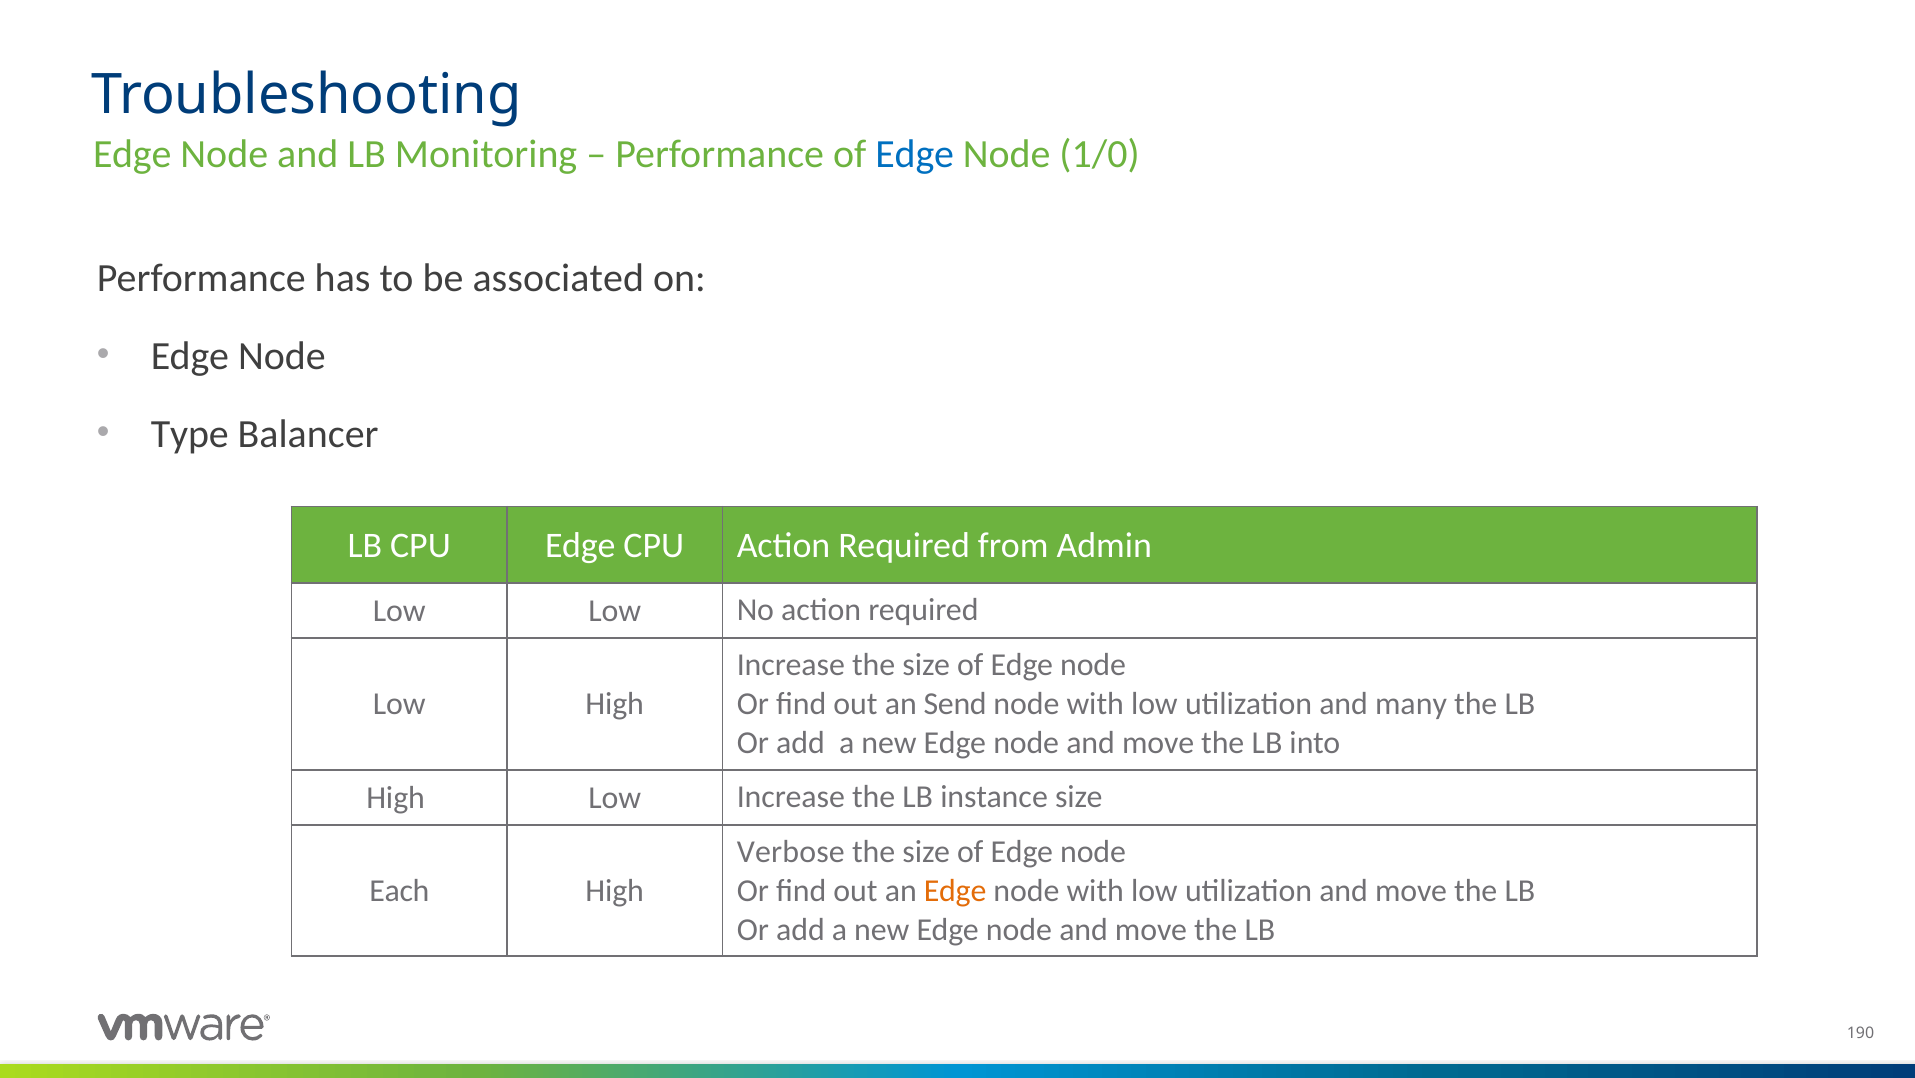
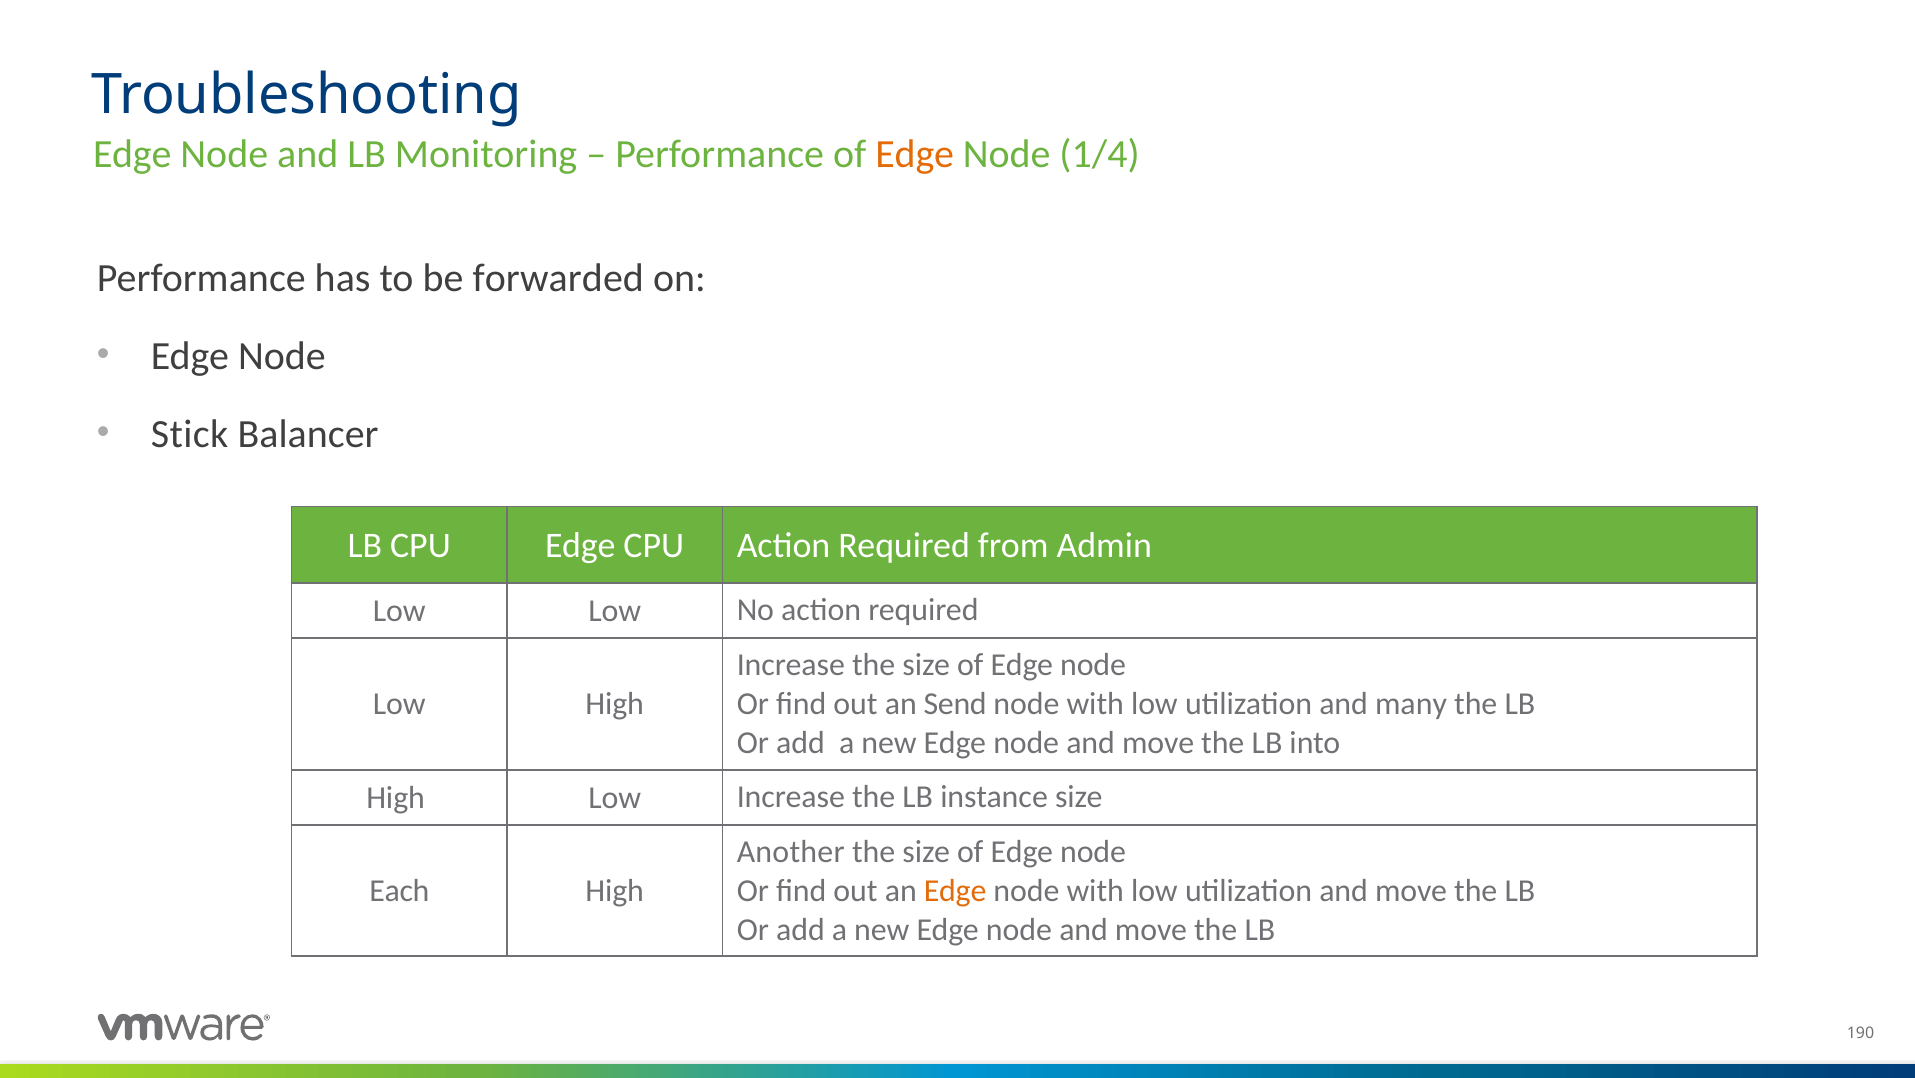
Edge at (915, 154) colour: blue -> orange
1/0: 1/0 -> 1/4
associated: associated -> forwarded
Type: Type -> Stick
Verbose: Verbose -> Another
